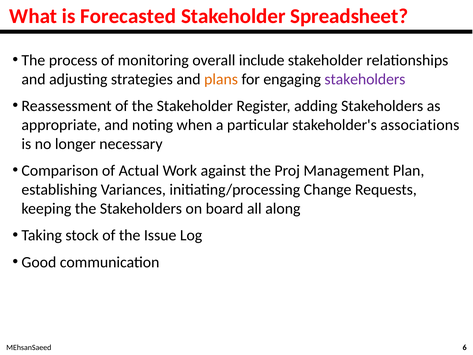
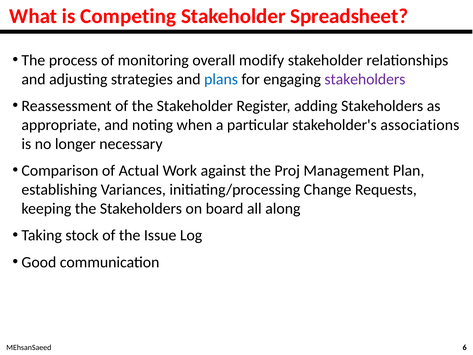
Forecasted: Forecasted -> Competing
include: include -> modify
plans colour: orange -> blue
